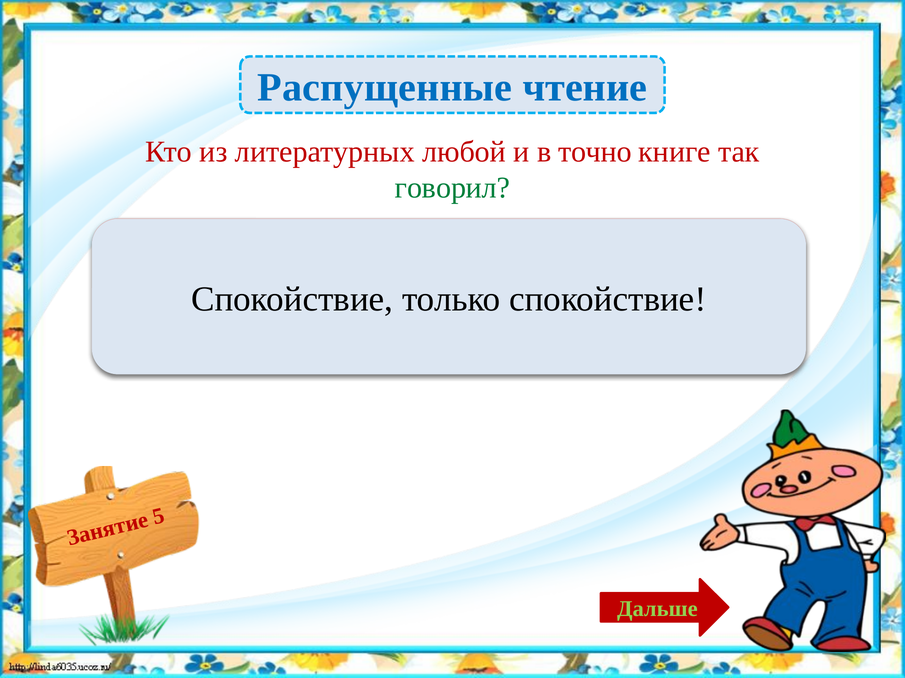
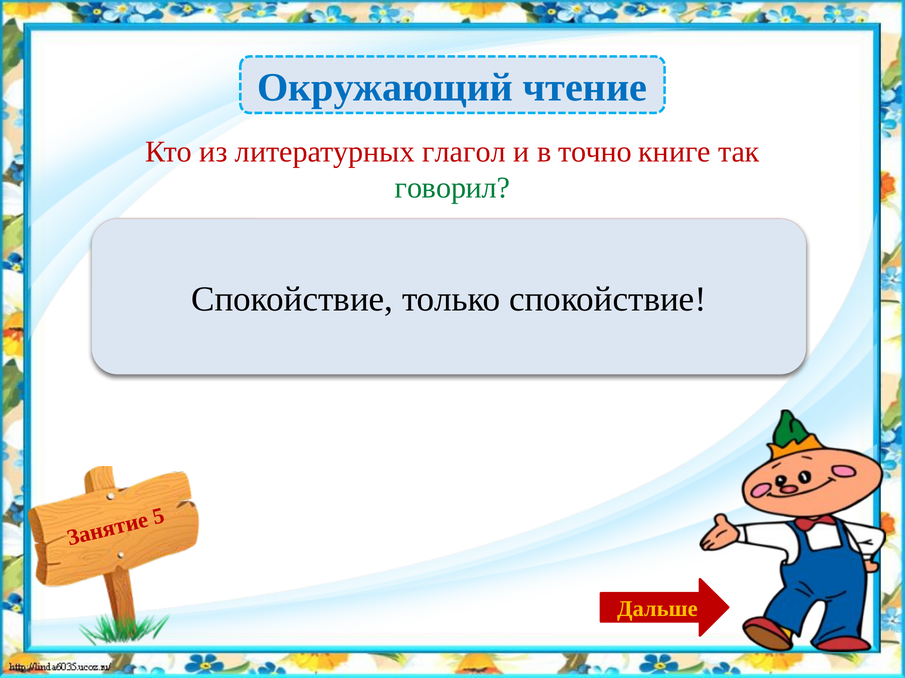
Распущенные: Распущенные -> Окружающий
любой: любой -> глагол
Дальше colour: light green -> yellow
